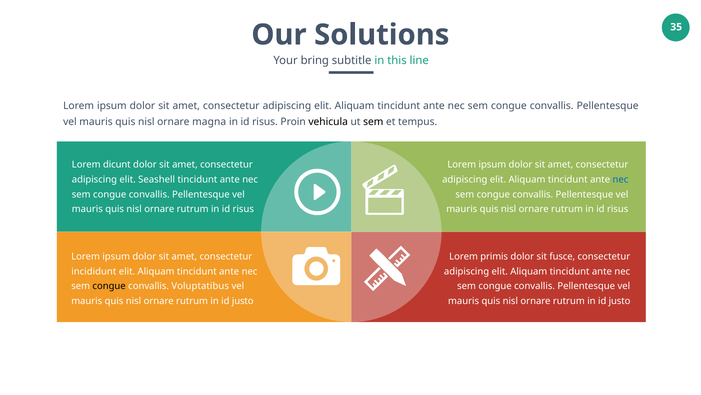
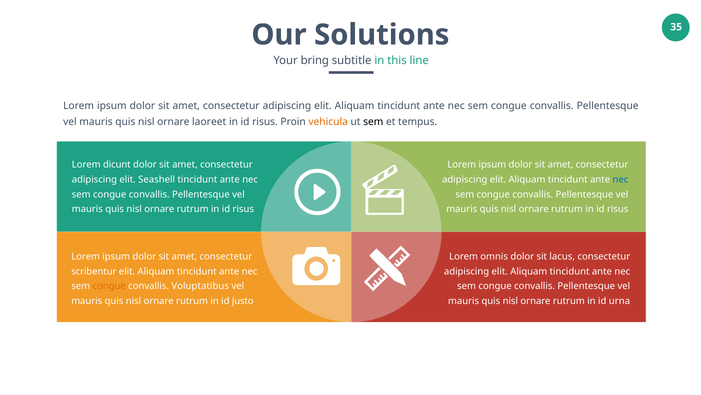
magna: magna -> laoreet
vehicula colour: black -> orange
primis: primis -> omnis
fusce: fusce -> lacus
incididunt: incididunt -> scribentur
congue at (109, 286) colour: black -> orange
justo at (620, 301): justo -> urna
